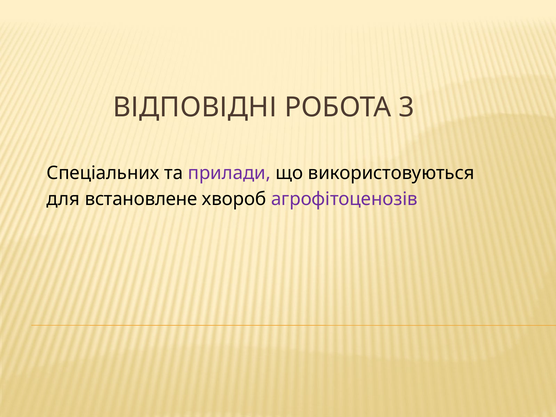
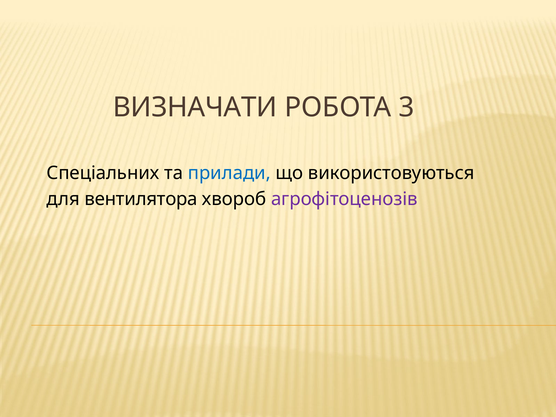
ВІДПОВІДНІ: ВІДПОВІДНІ -> ВИЗНАЧАТИ
прилади colour: purple -> blue
встановлене: встановлене -> вентилятора
